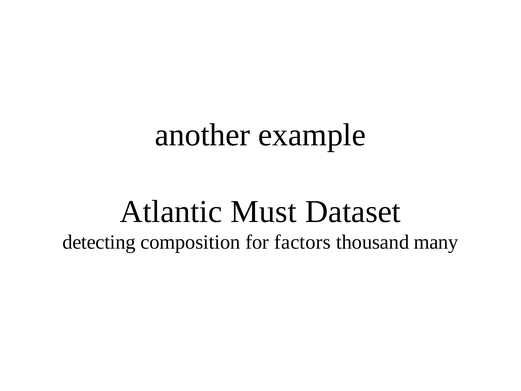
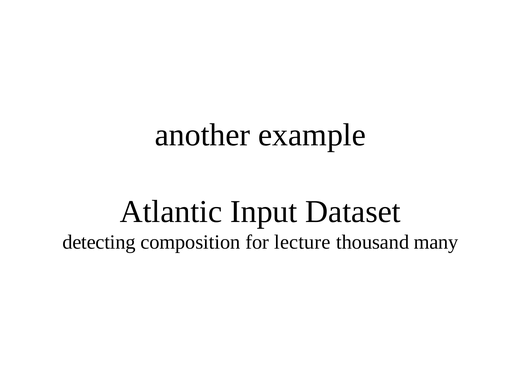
Must: Must -> Input
factors: factors -> lecture
